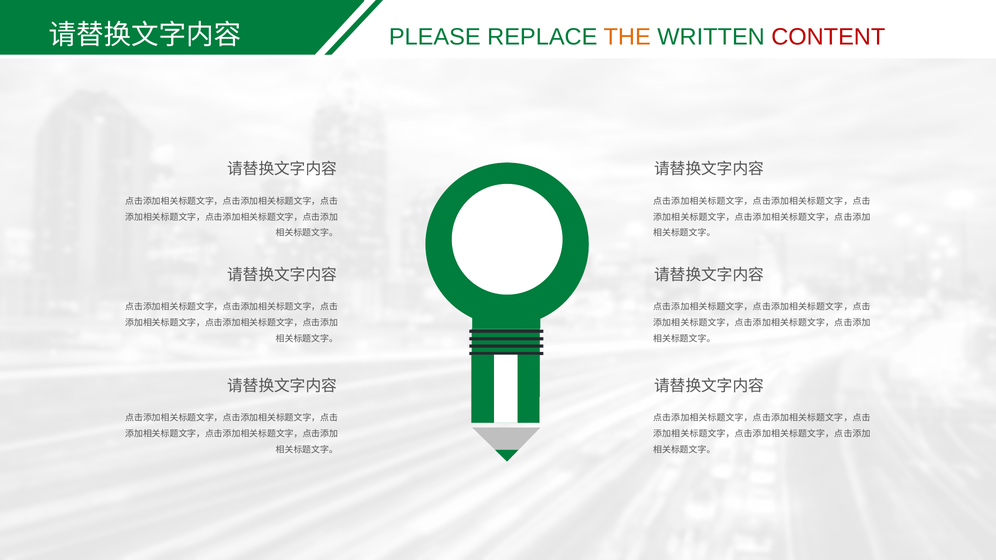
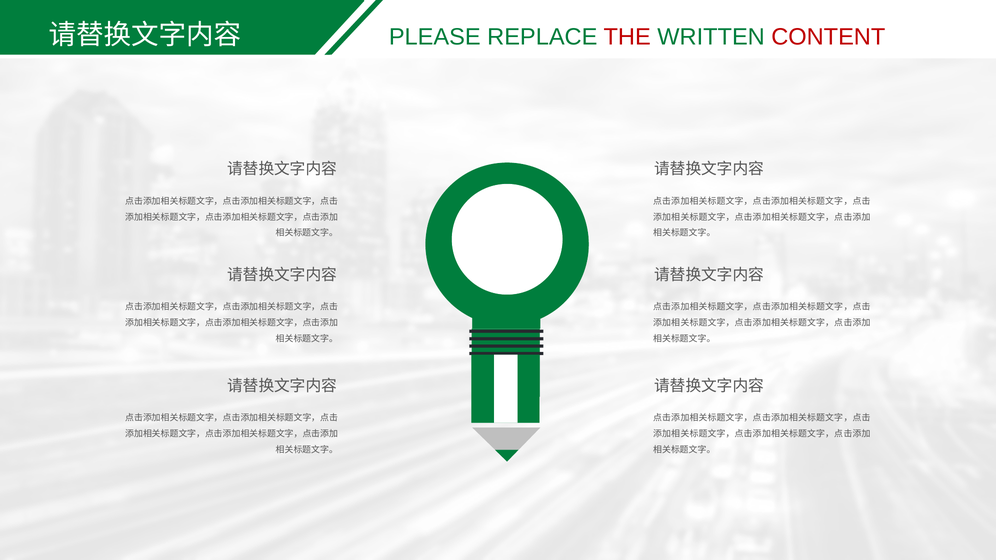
THE colour: orange -> red
